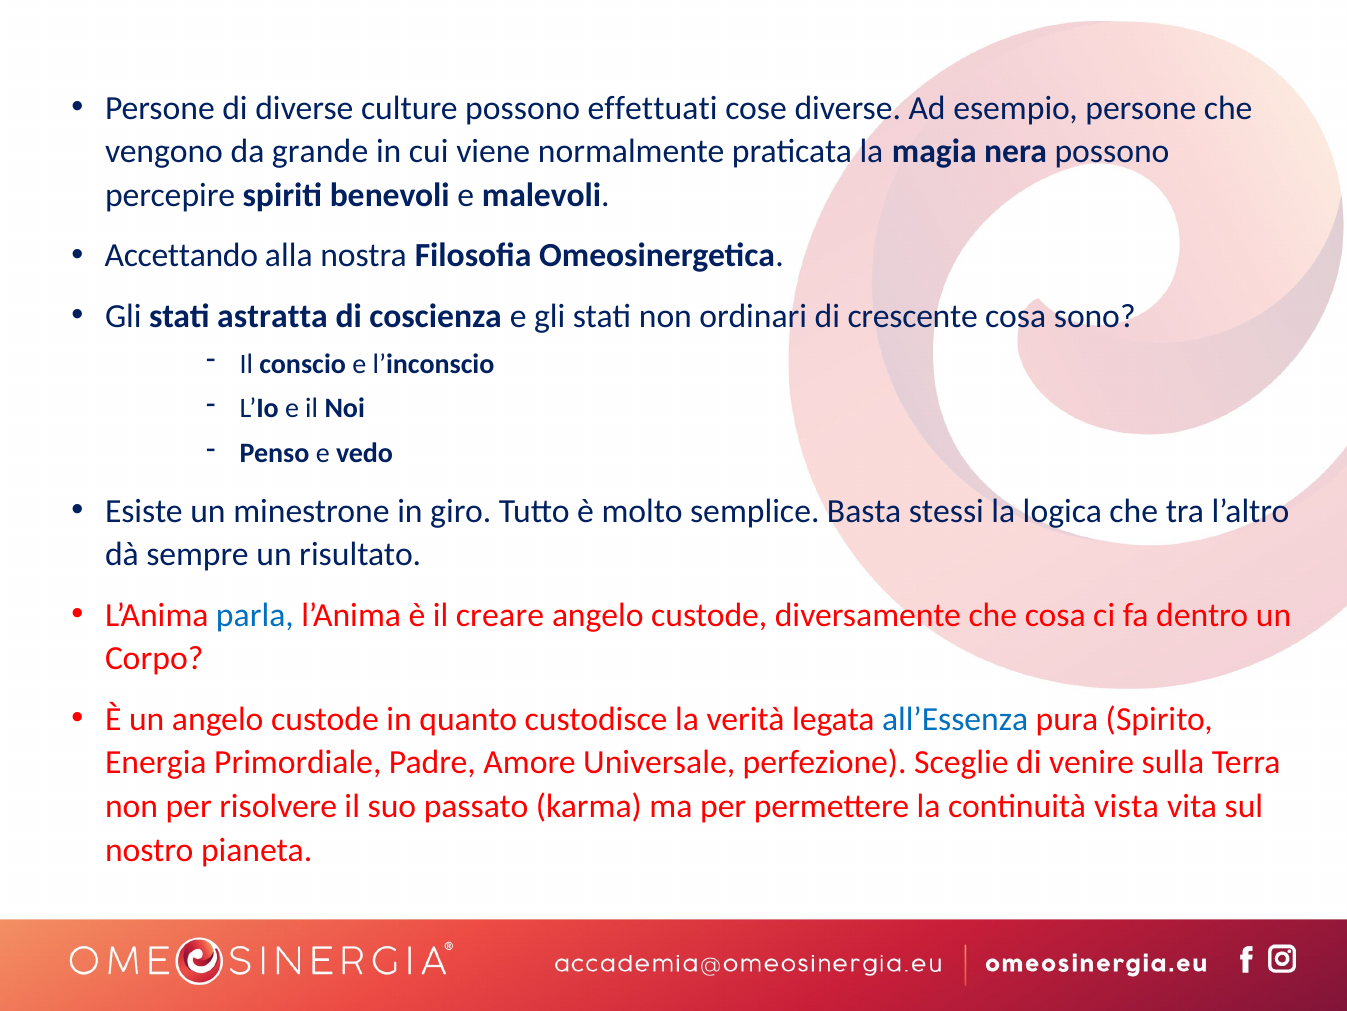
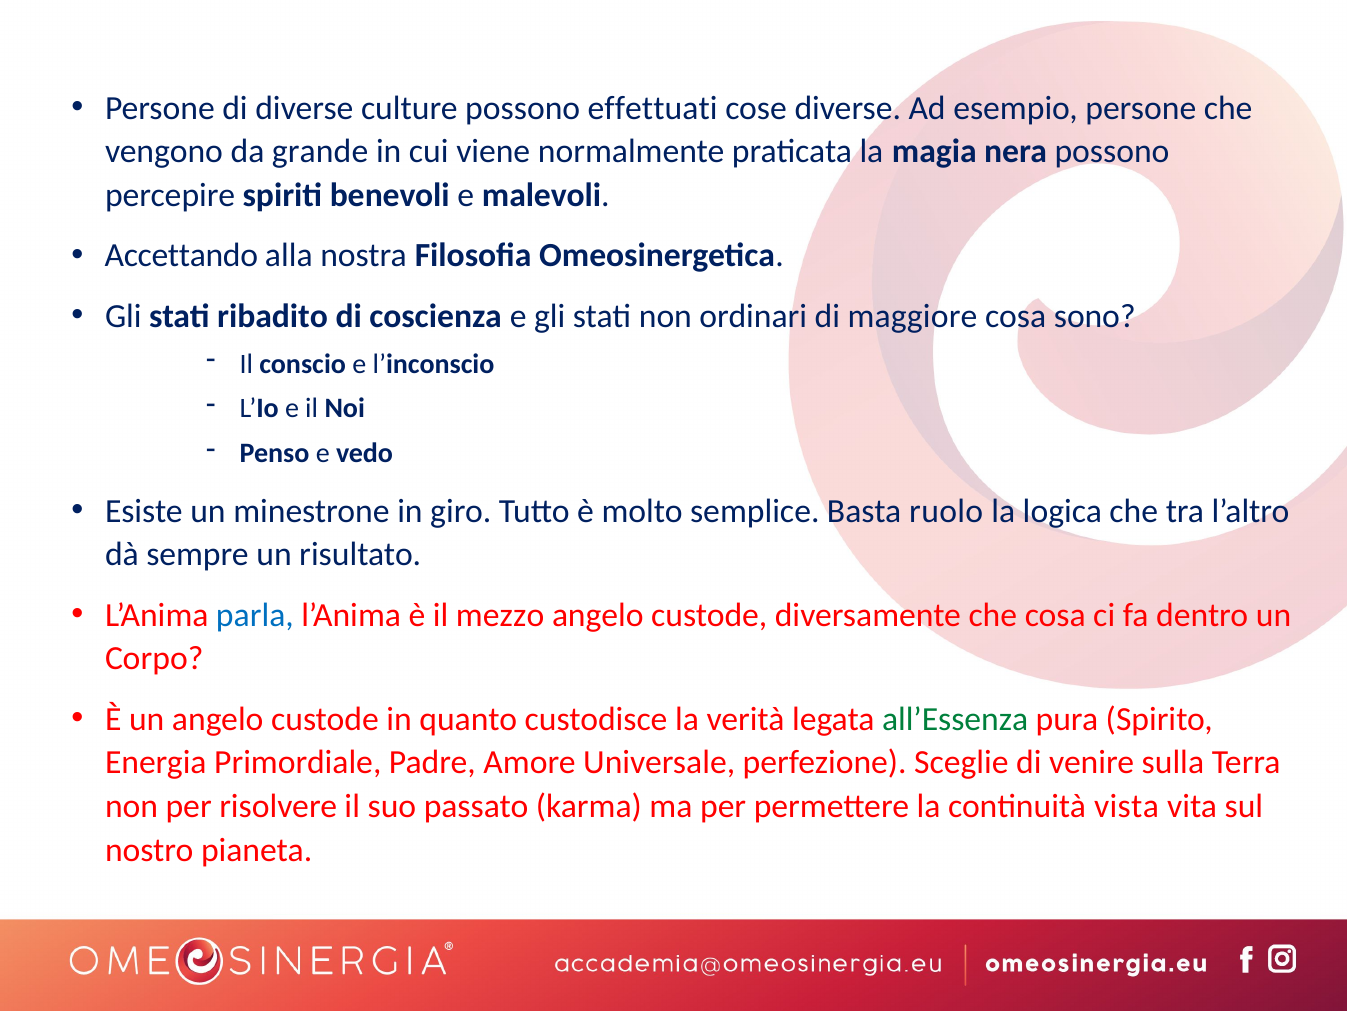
astratta: astratta -> ribadito
crescente: crescente -> maggiore
stessi: stessi -> ruolo
creare: creare -> mezzo
all’Essenza colour: blue -> green
